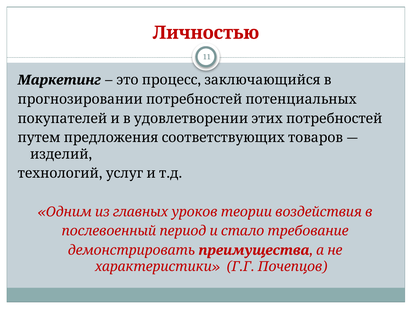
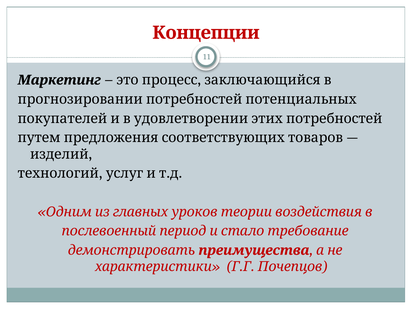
Личностью: Личностью -> Концепции
